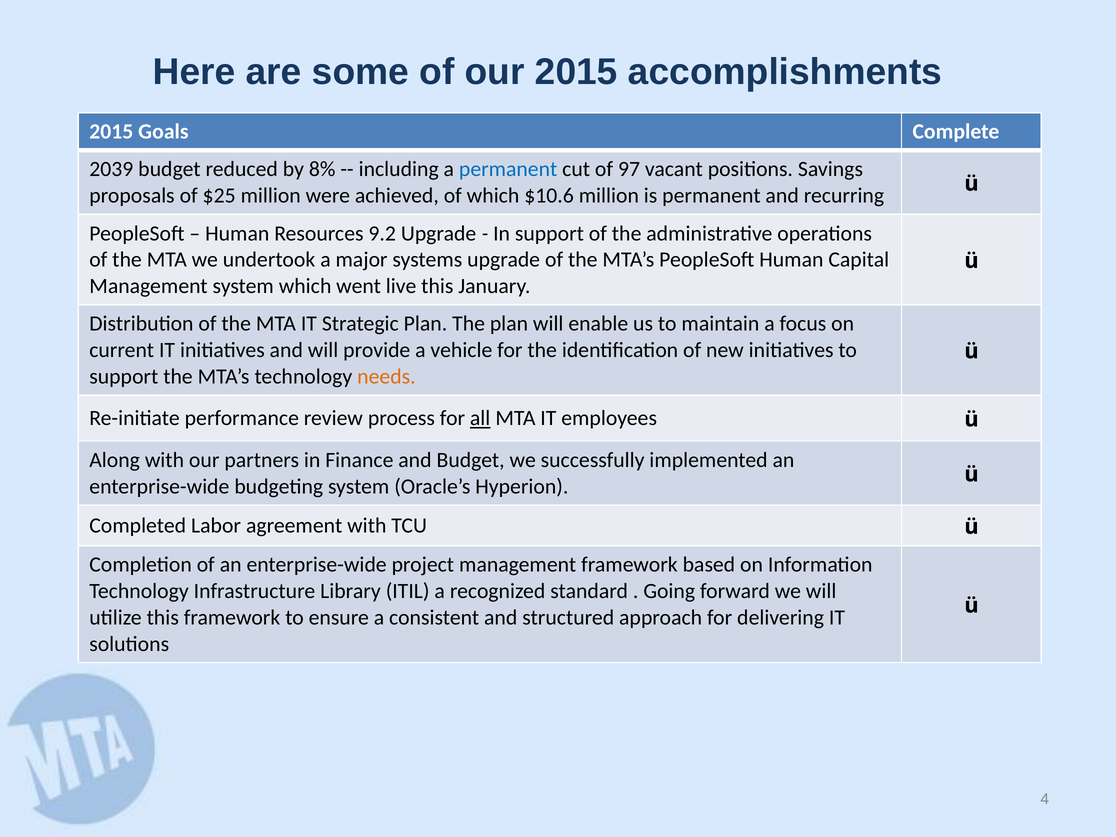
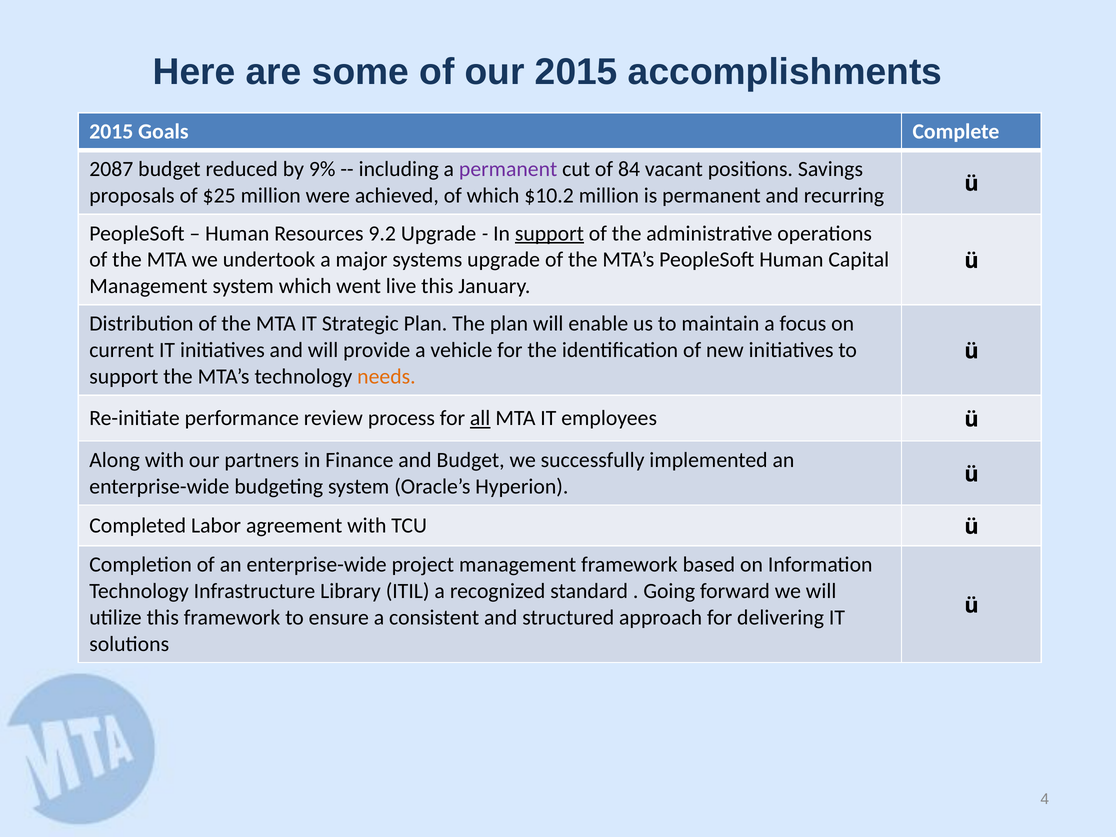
2039: 2039 -> 2087
8%: 8% -> 9%
permanent at (508, 169) colour: blue -> purple
97: 97 -> 84
$10.6: $10.6 -> $10.2
support at (549, 233) underline: none -> present
